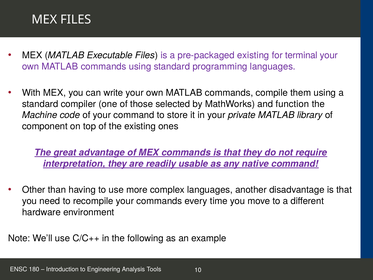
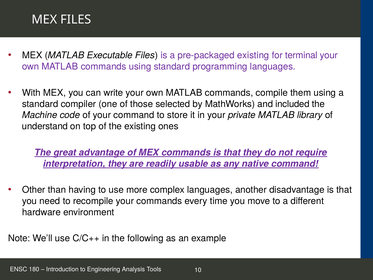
function: function -> included
component: component -> understand
